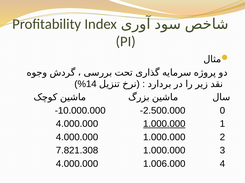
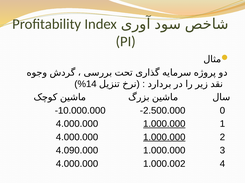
1.000.000 at (164, 138) underline: none -> present
7.821.308: 7.821.308 -> 4.090.000
1.006.000: 1.006.000 -> 1.000.002
